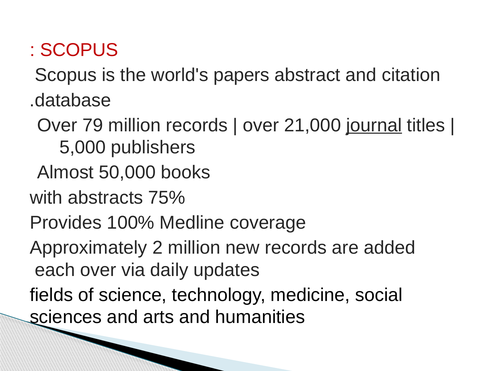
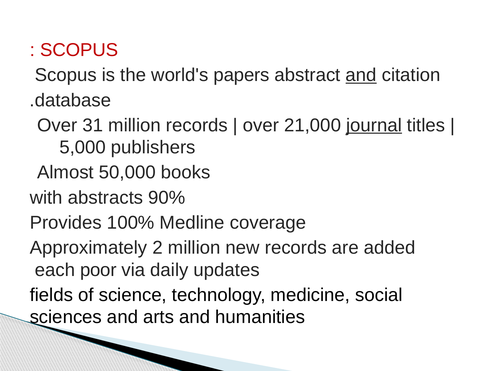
and at (361, 75) underline: none -> present
79: 79 -> 31
75%: 75% -> 90%
each over: over -> poor
